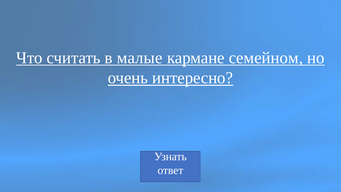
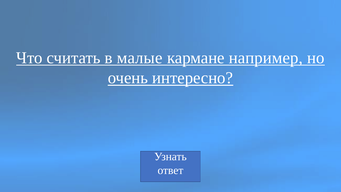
семейном: семейном -> например
